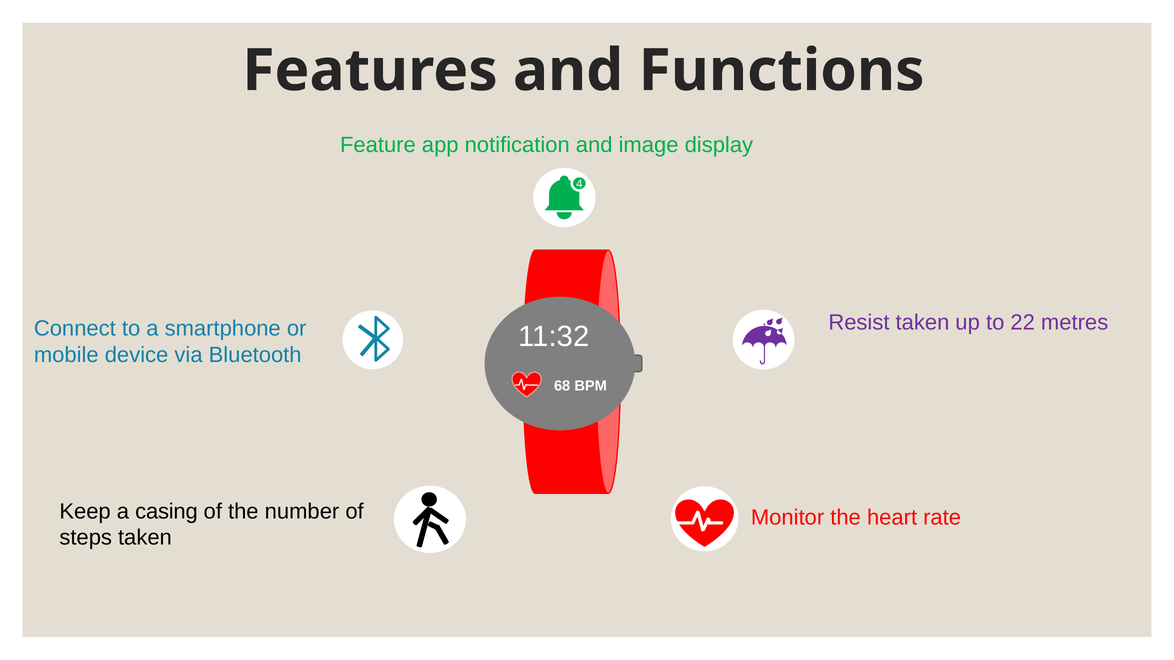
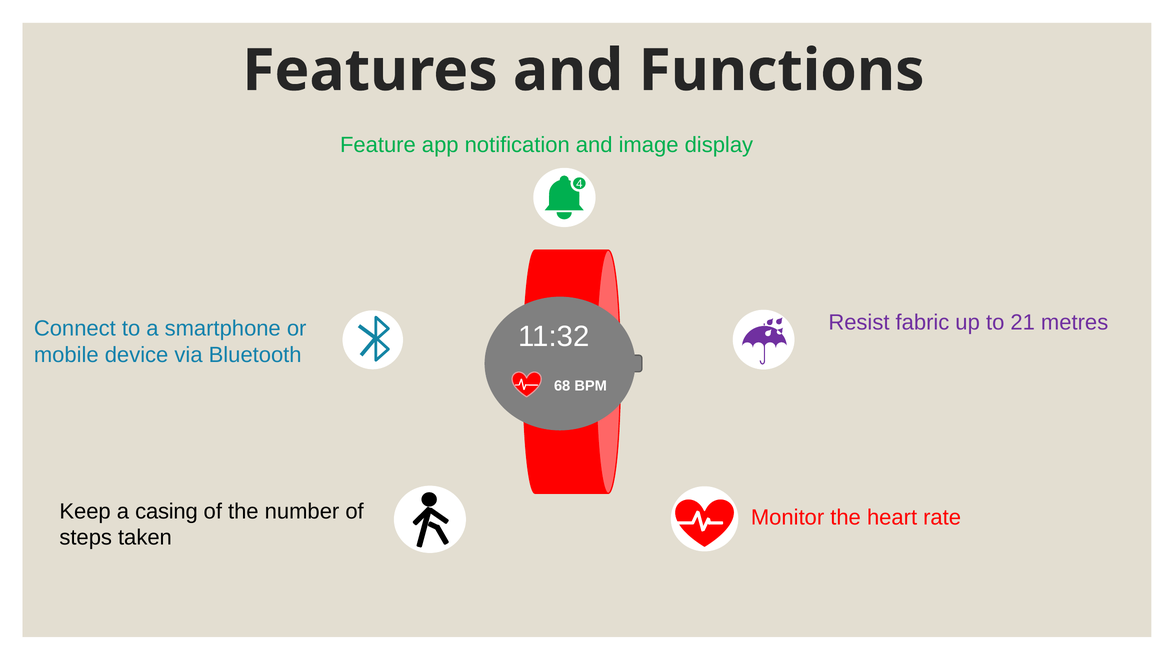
Resist taken: taken -> fabric
22: 22 -> 21
